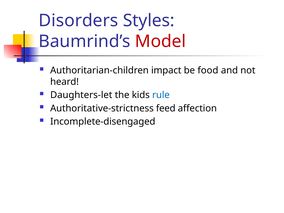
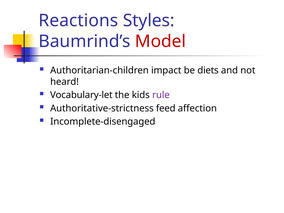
Disorders: Disorders -> Reactions
food: food -> diets
Daughters-let: Daughters-let -> Vocabulary-let
rule colour: blue -> purple
